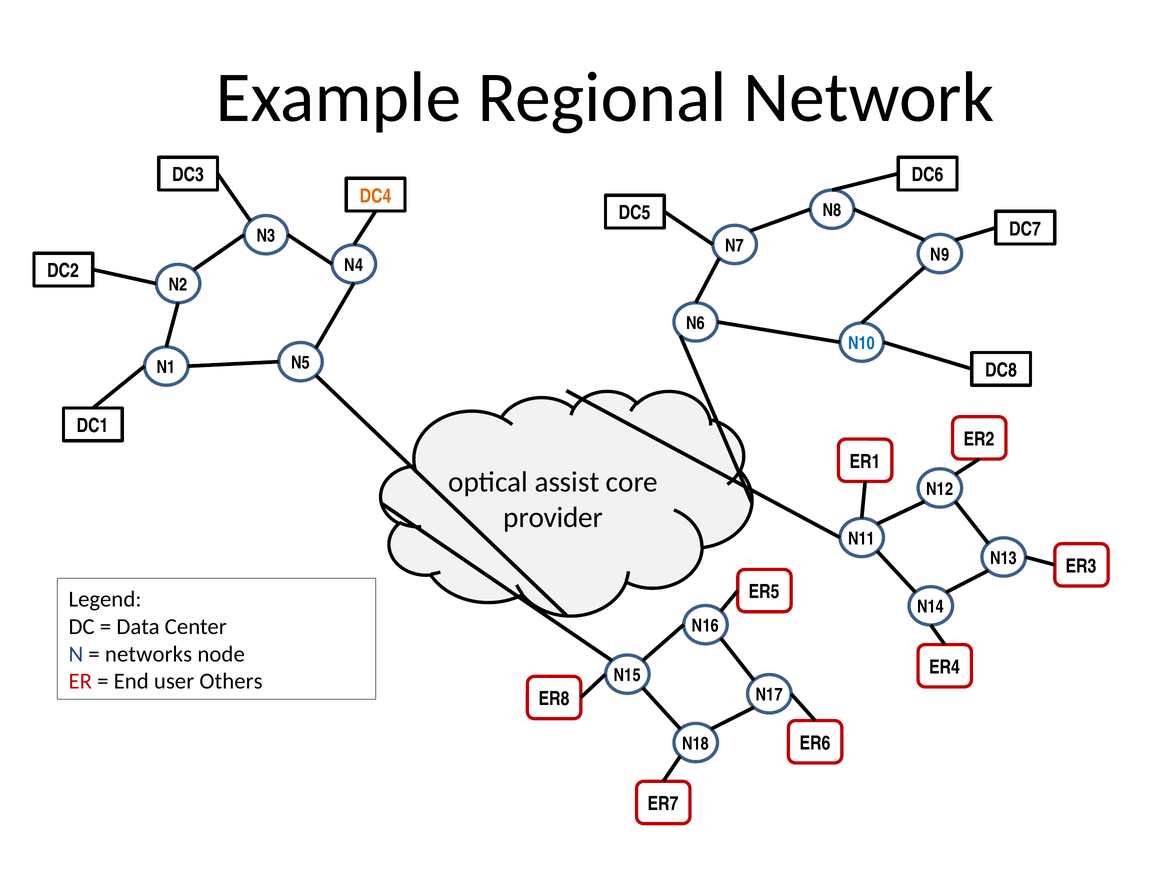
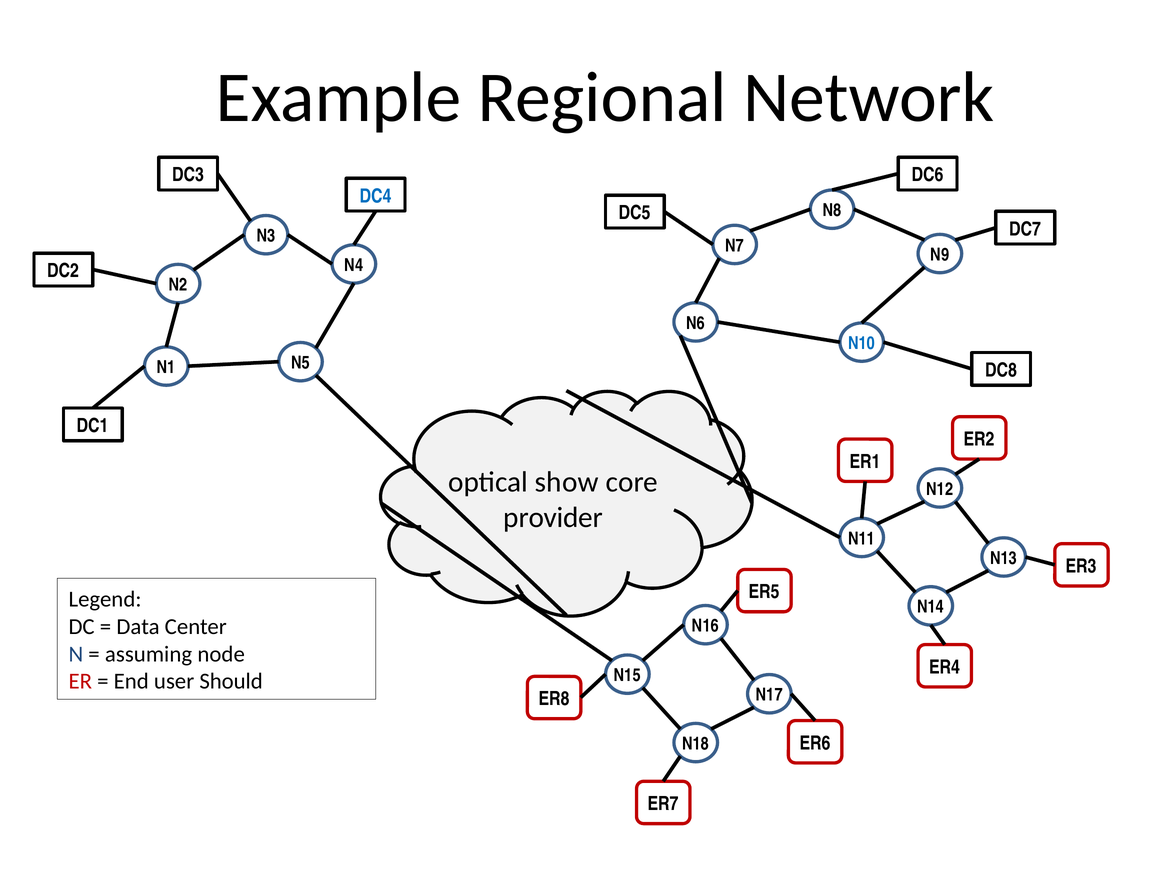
DC4 colour: orange -> blue
assist: assist -> show
networks: networks -> assuming
Others: Others -> Should
